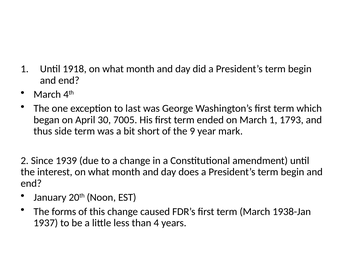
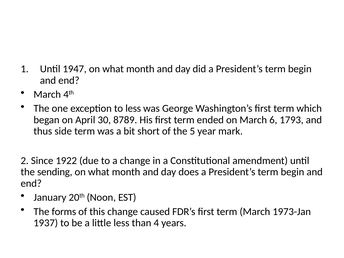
1918: 1918 -> 1947
to last: last -> less
7005: 7005 -> 8789
March 1: 1 -> 6
9: 9 -> 5
1939: 1939 -> 1922
interest: interest -> sending
1938-Jan: 1938-Jan -> 1973-Jan
